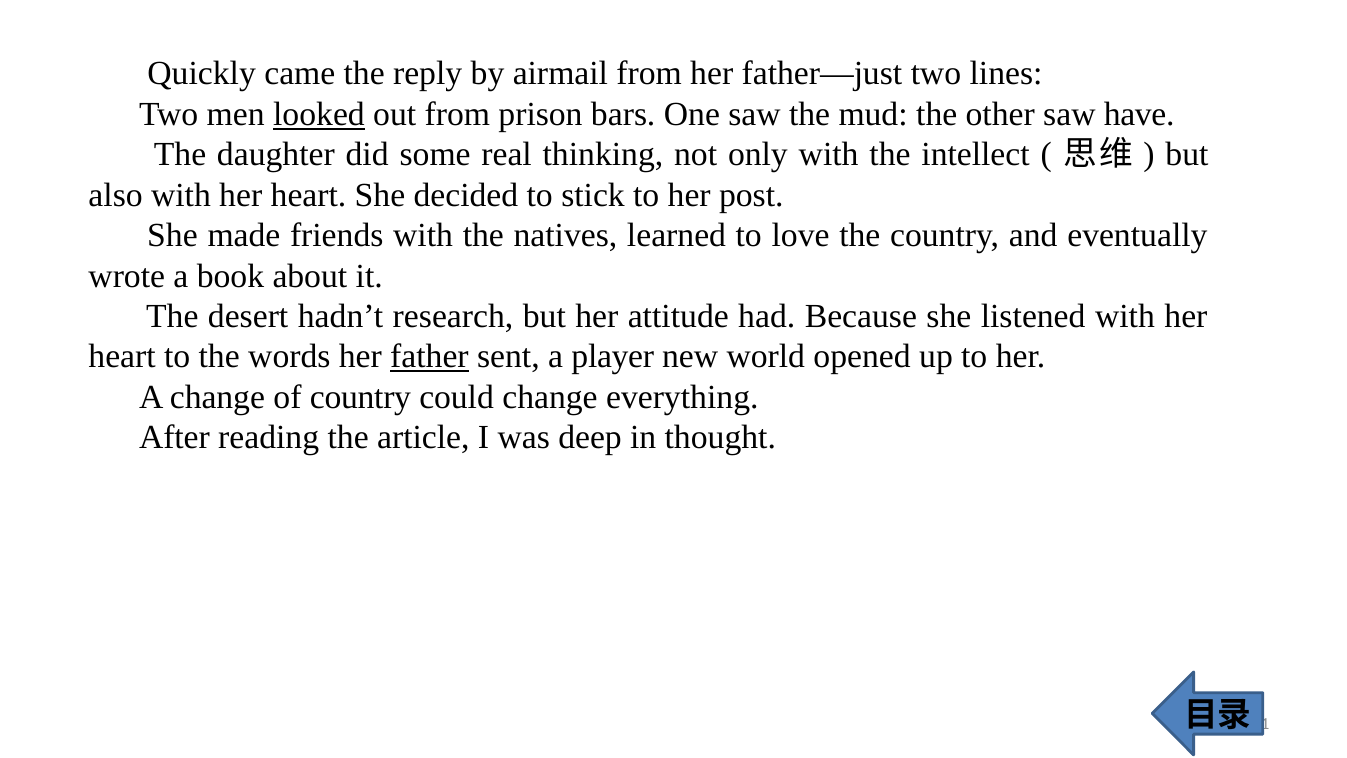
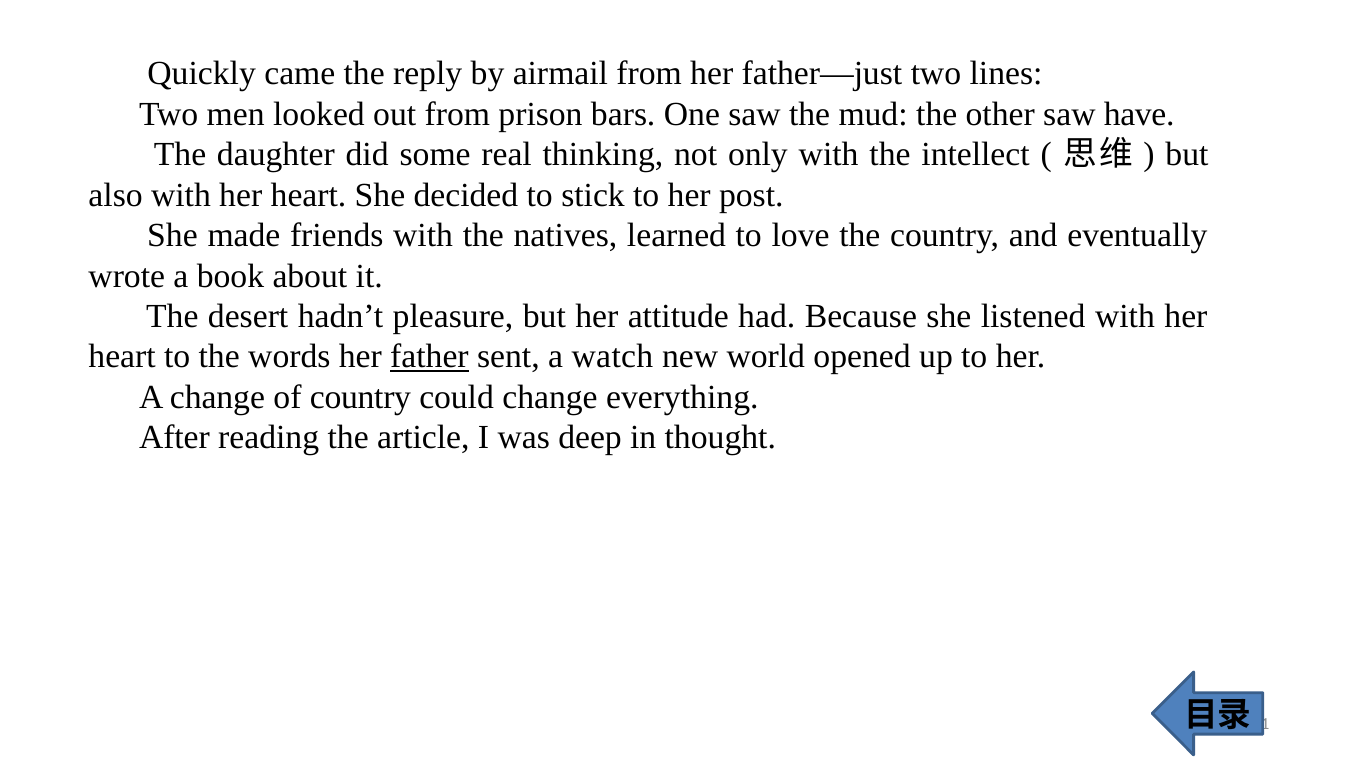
looked underline: present -> none
research: research -> pleasure
player: player -> watch
